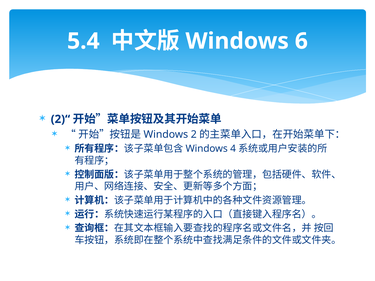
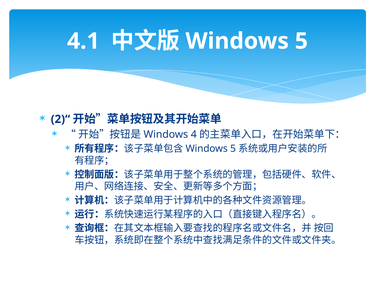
5.4: 5.4 -> 4.1
6 at (301, 41): 6 -> 5
2: 2 -> 4
4 at (233, 149): 4 -> 5
